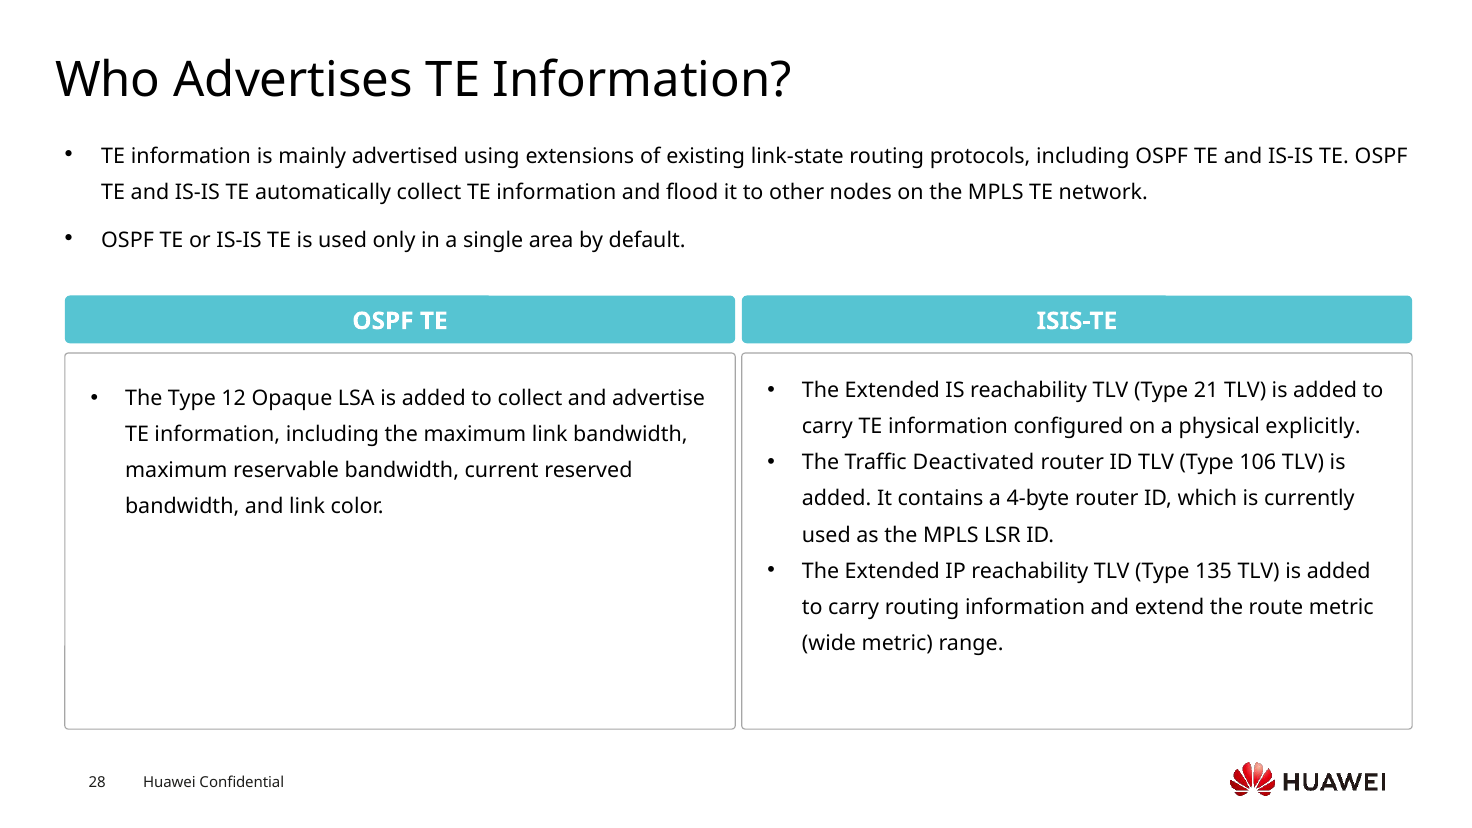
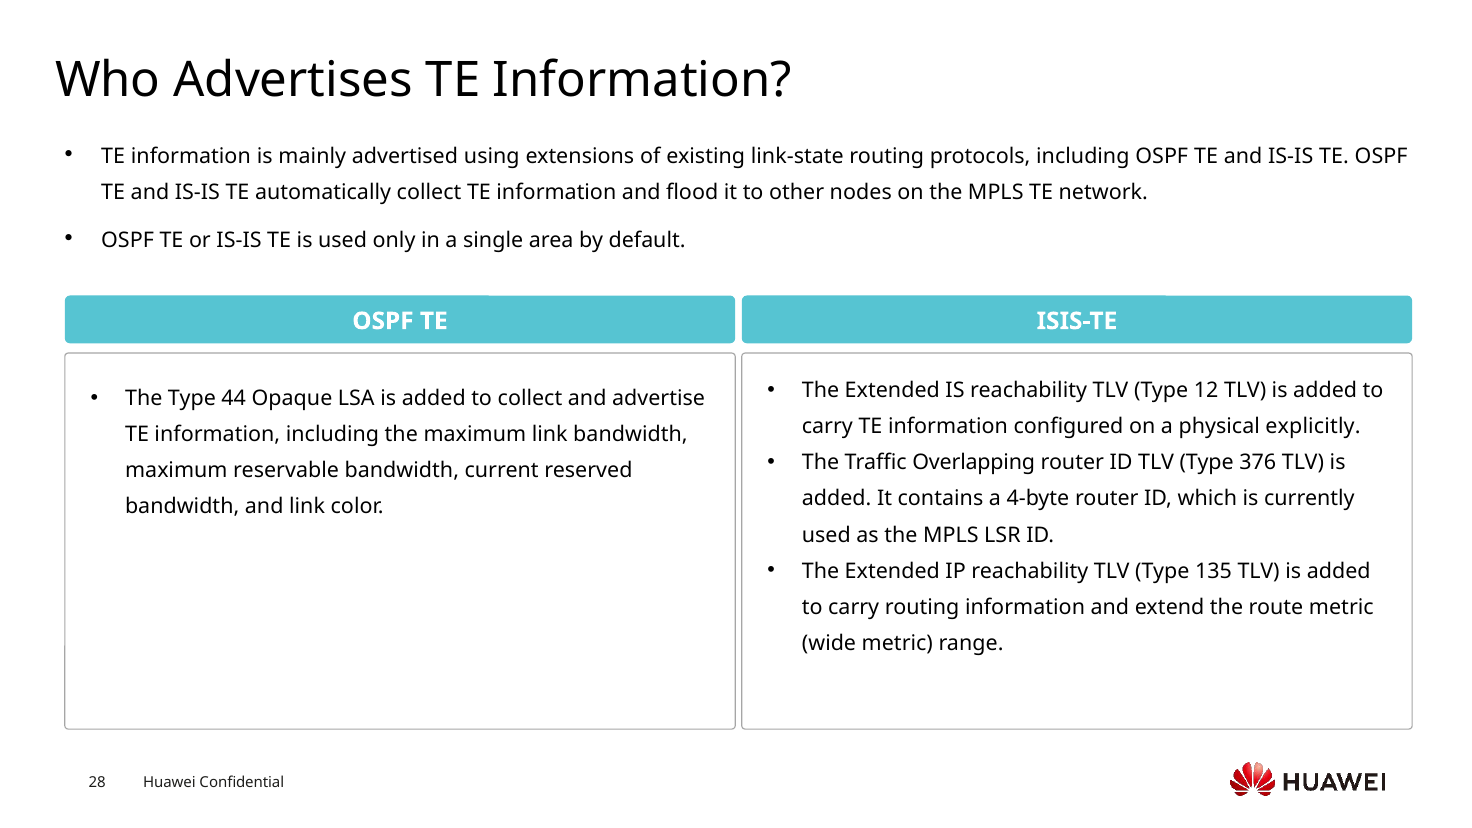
21: 21 -> 12
12: 12 -> 44
Deactivated: Deactivated -> Overlapping
106: 106 -> 376
